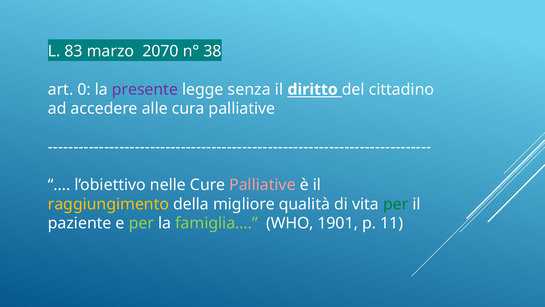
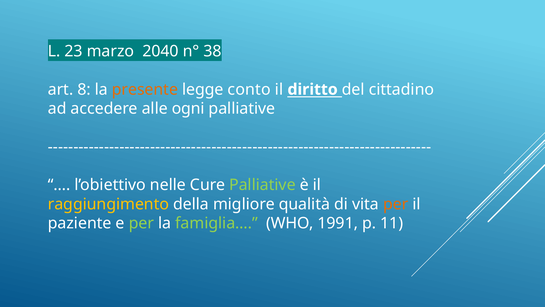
83: 83 -> 23
2070: 2070 -> 2040
0: 0 -> 8
presente colour: purple -> orange
senza: senza -> conto
cura: cura -> ogni
Palliative at (262, 185) colour: pink -> light green
per at (396, 204) colour: green -> orange
1901: 1901 -> 1991
